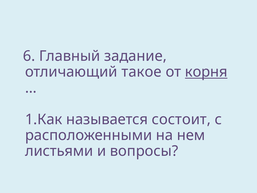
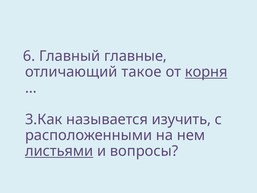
задание: задание -> главные
1.Как: 1.Как -> 3.Как
состоит: состоит -> изучить
листьями underline: none -> present
